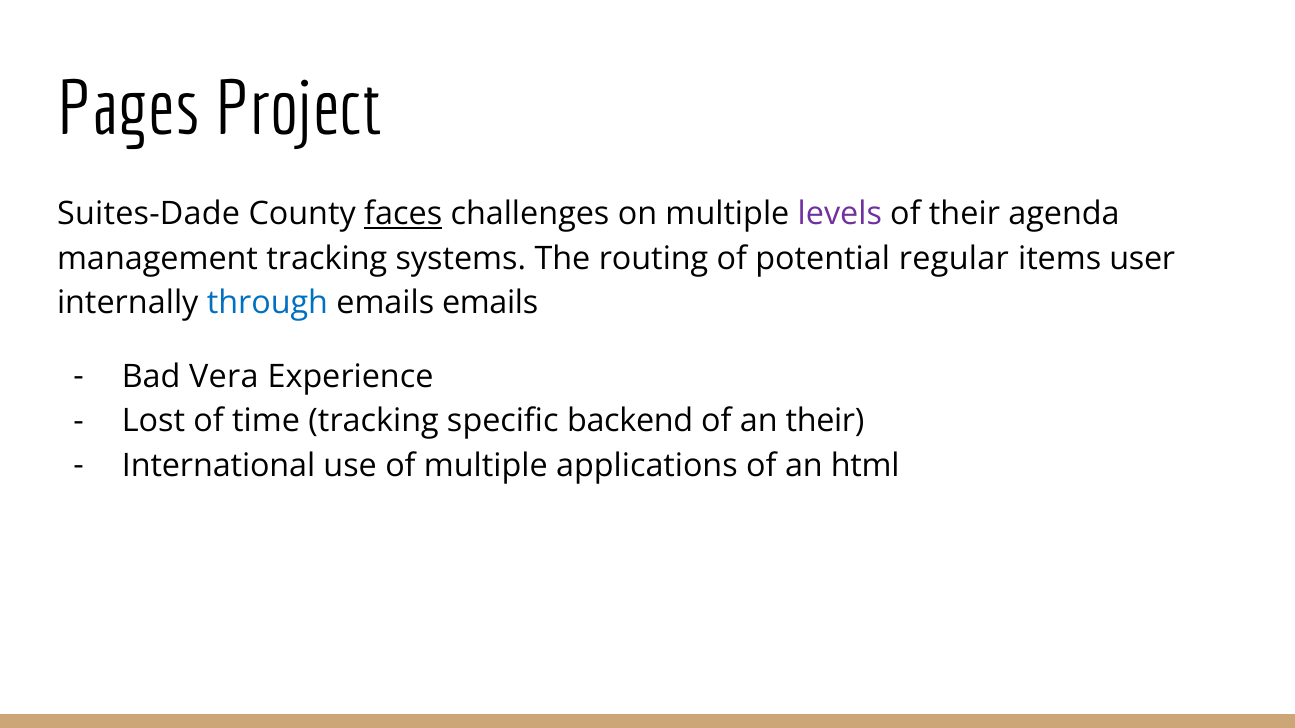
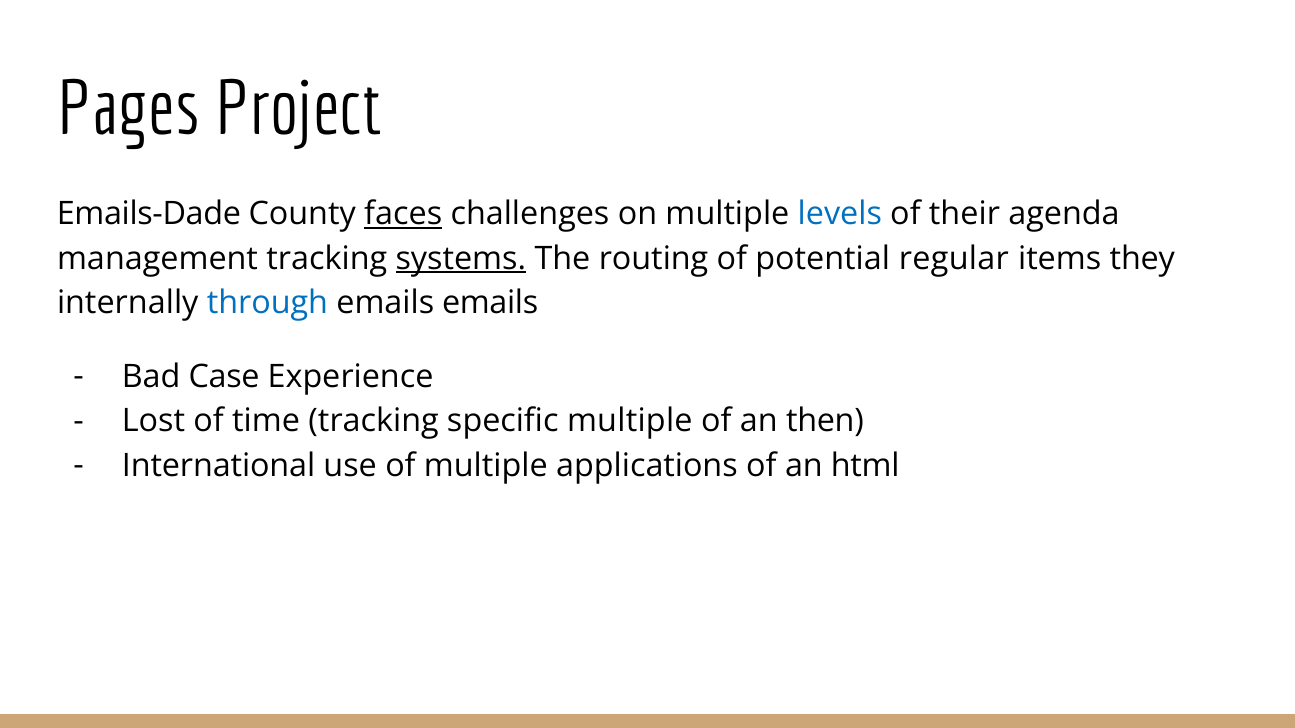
Suites-Dade: Suites-Dade -> Emails-Dade
levels colour: purple -> blue
systems underline: none -> present
user: user -> they
Vera: Vera -> Case
specific backend: backend -> multiple
an their: their -> then
